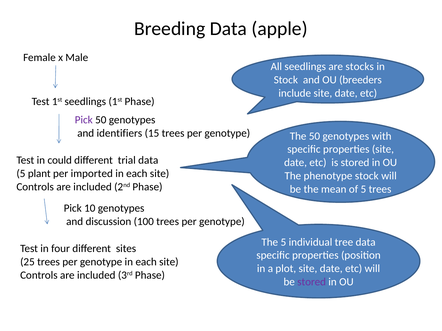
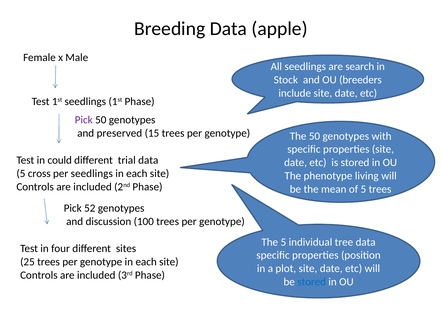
stocks: stocks -> search
identifiers: identifiers -> preserved
plant: plant -> cross
per imported: imported -> seedlings
phenotype stock: stock -> living
10: 10 -> 52
stored at (312, 282) colour: purple -> blue
